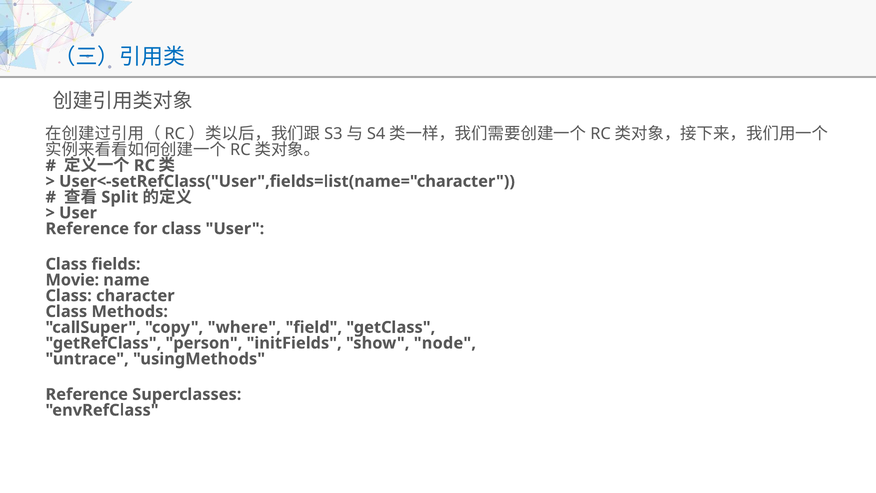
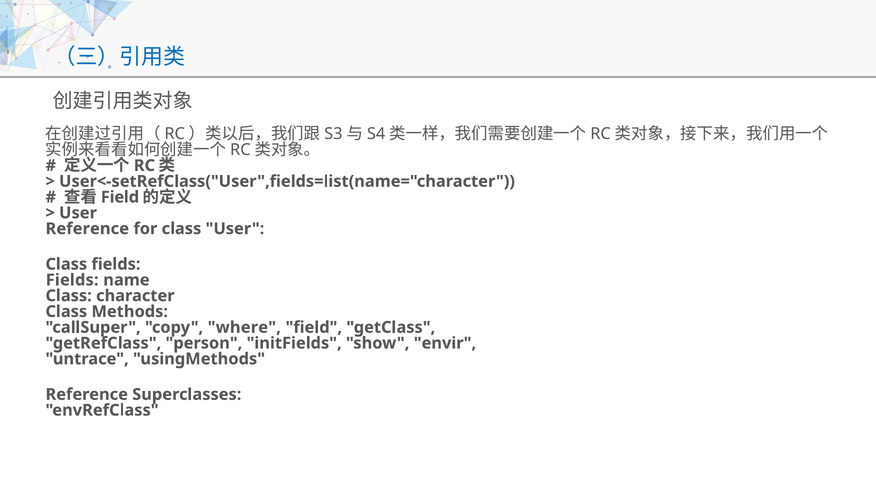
Split at (120, 197): Split -> Field
Movie at (72, 280): Movie -> Fields
node: node -> envir
